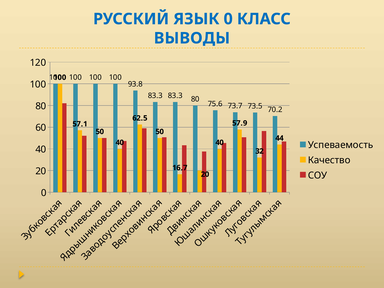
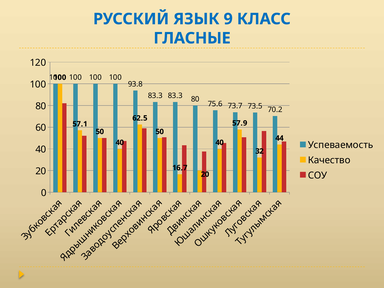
ЯЗЫК 0: 0 -> 9
ВЫВОДЫ: ВЫВОДЫ -> ГЛАСНЫЕ
